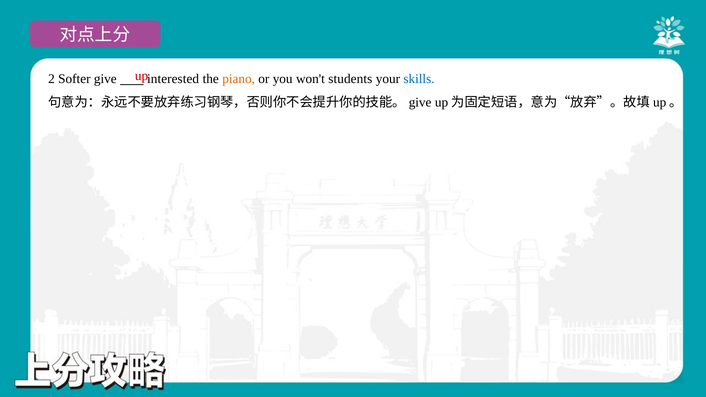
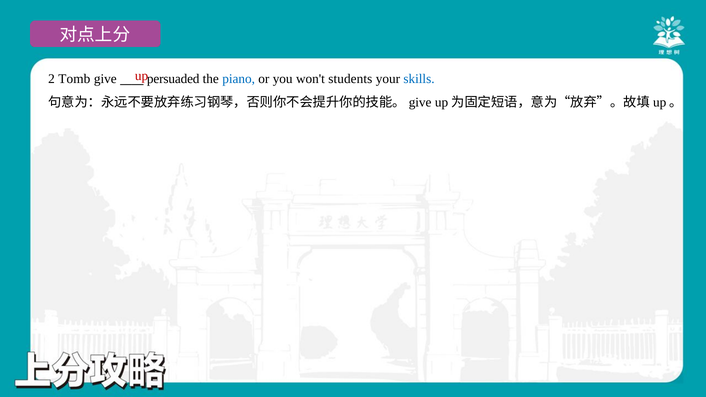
Softer: Softer -> Tomb
interested: interested -> persuaded
piano colour: orange -> blue
